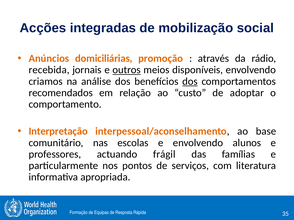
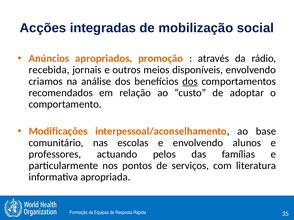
domiciliárias: domiciliárias -> apropriados
outros underline: present -> none
Interpretação: Interpretação -> Modificações
frágil: frágil -> pelos
